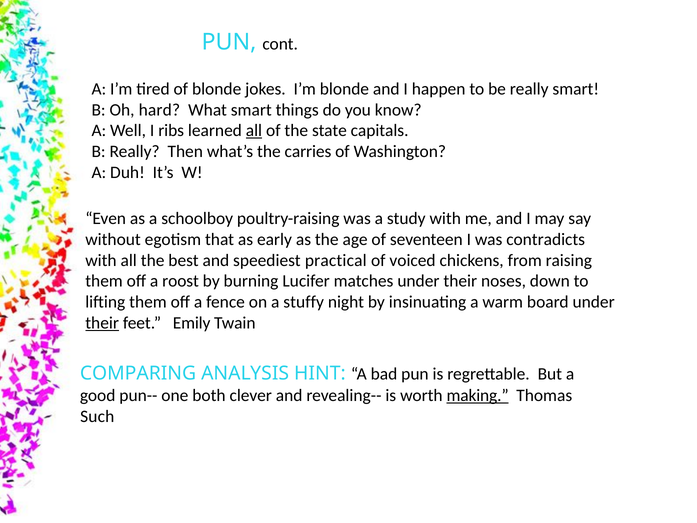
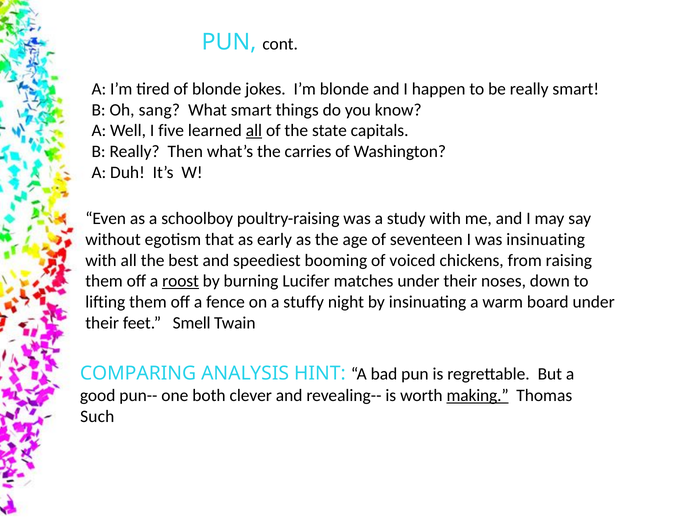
hard: hard -> sang
ribs: ribs -> five
was contradicts: contradicts -> insinuating
practical: practical -> booming
roost underline: none -> present
their at (102, 323) underline: present -> none
Emily: Emily -> Smell
